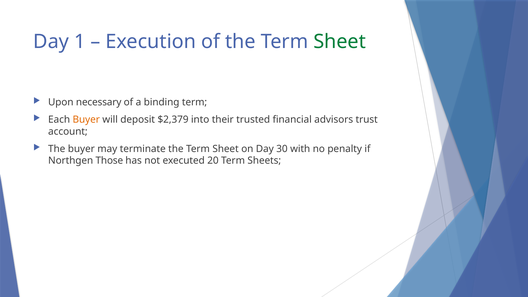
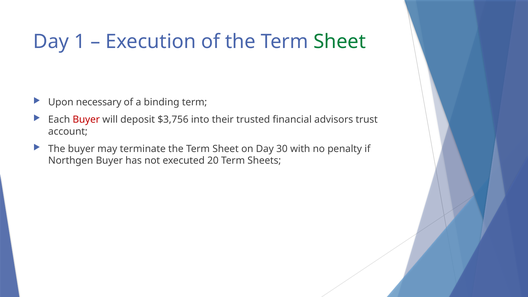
Buyer at (86, 120) colour: orange -> red
$2,379: $2,379 -> $3,756
Northgen Those: Those -> Buyer
